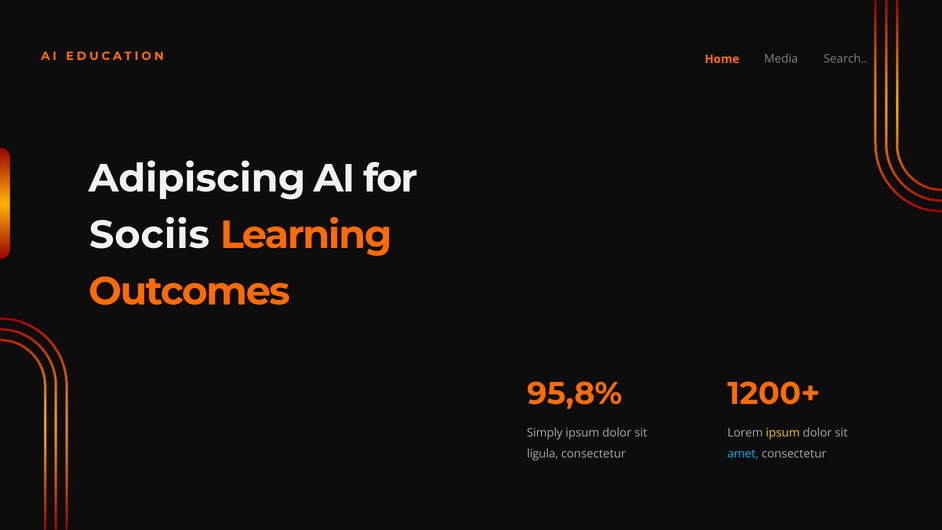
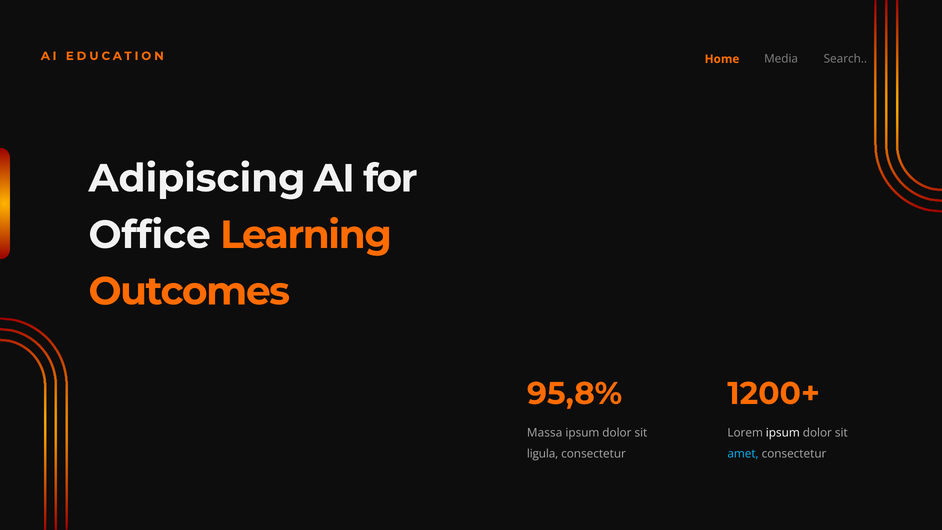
Sociis: Sociis -> Office
Simply: Simply -> Massa
ipsum at (783, 433) colour: yellow -> white
